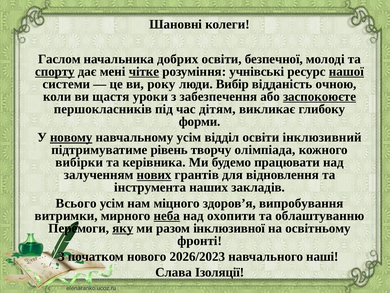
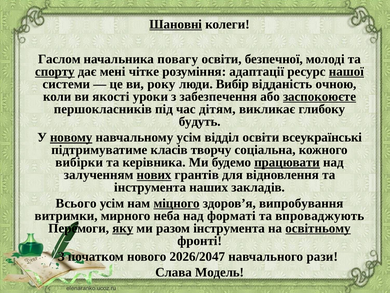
Шановні underline: none -> present
добрих: добрих -> повагу
чітке underline: present -> none
учнівські: учнівські -> адаптації
щастя: щастя -> якості
форми: форми -> будуть
інклюзивний: інклюзивний -> всеукраїнські
рівень: рівень -> класів
олімпіада: олімпіада -> соціальна
працювати underline: none -> present
міцного underline: none -> present
неба underline: present -> none
охопити: охопити -> форматі
облаштуванню: облаштуванню -> впроваджують
разом інклюзивної: інклюзивної -> інструмента
освітньому underline: none -> present
2026/2023: 2026/2023 -> 2026/2047
наші: наші -> рази
Ізоляції: Ізоляції -> Модель
